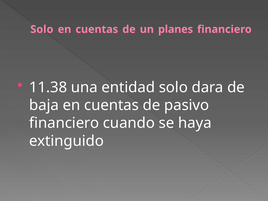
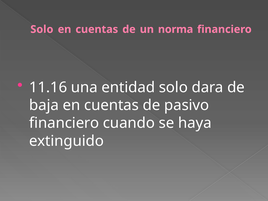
planes: planes -> norma
11.38: 11.38 -> 11.16
